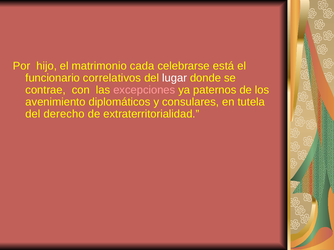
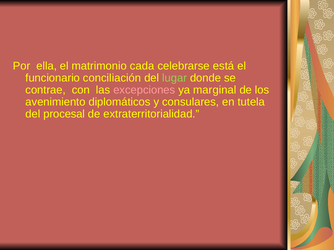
hijo: hijo -> ella
correlativos: correlativos -> conciliación
lugar colour: white -> light green
paternos: paternos -> marginal
derecho: derecho -> procesal
